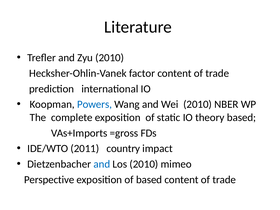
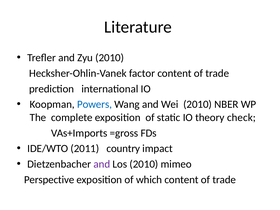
theory based: based -> check
and at (102, 164) colour: blue -> purple
of based: based -> which
